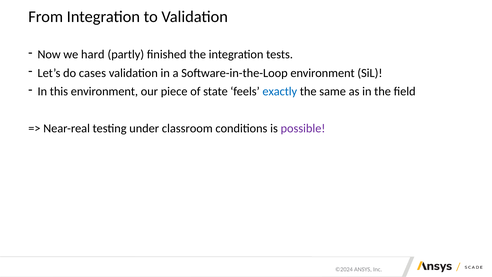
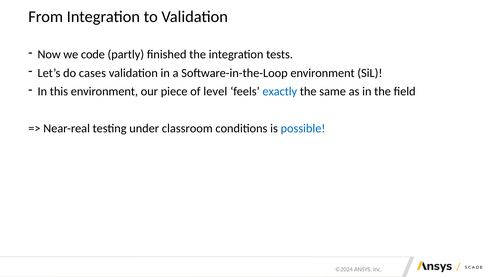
hard: hard -> code
state: state -> level
possible colour: purple -> blue
